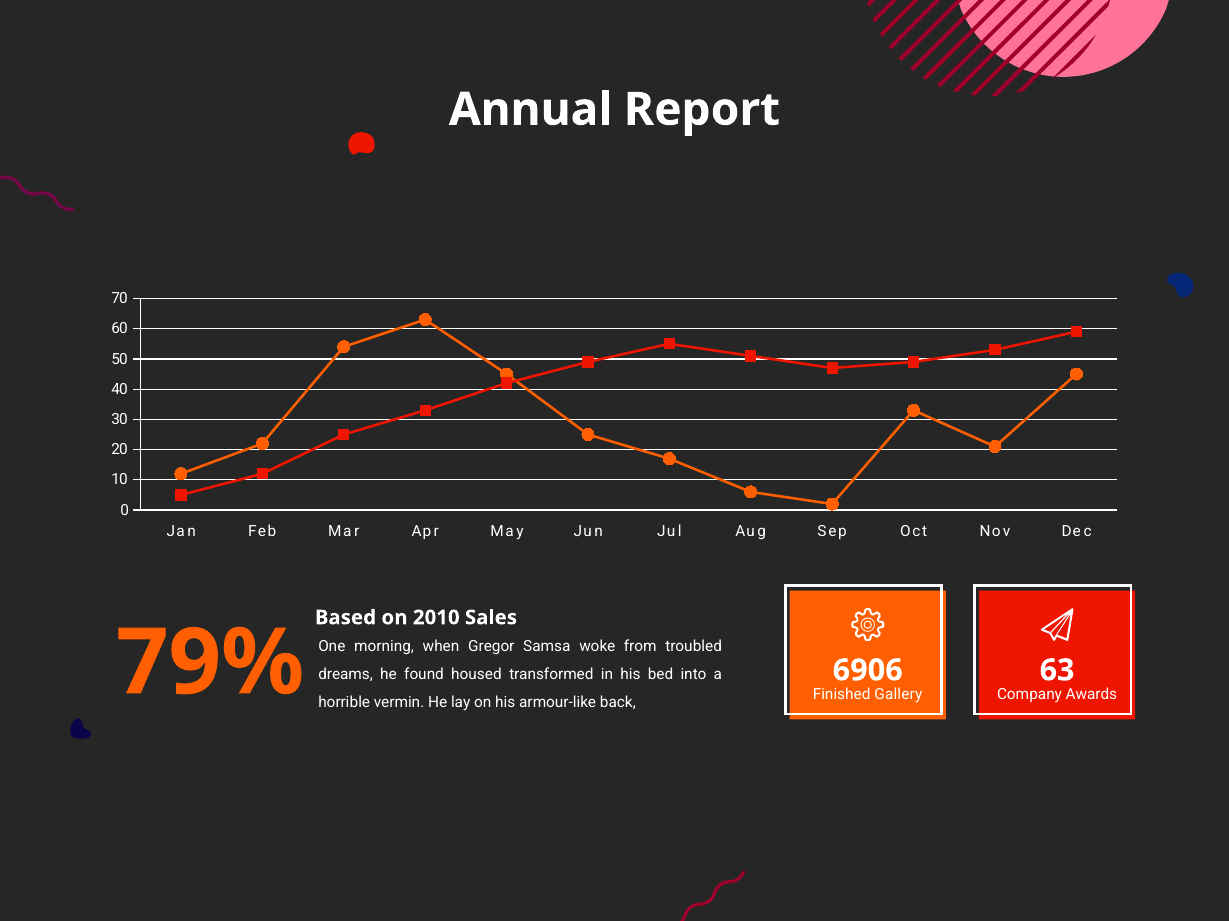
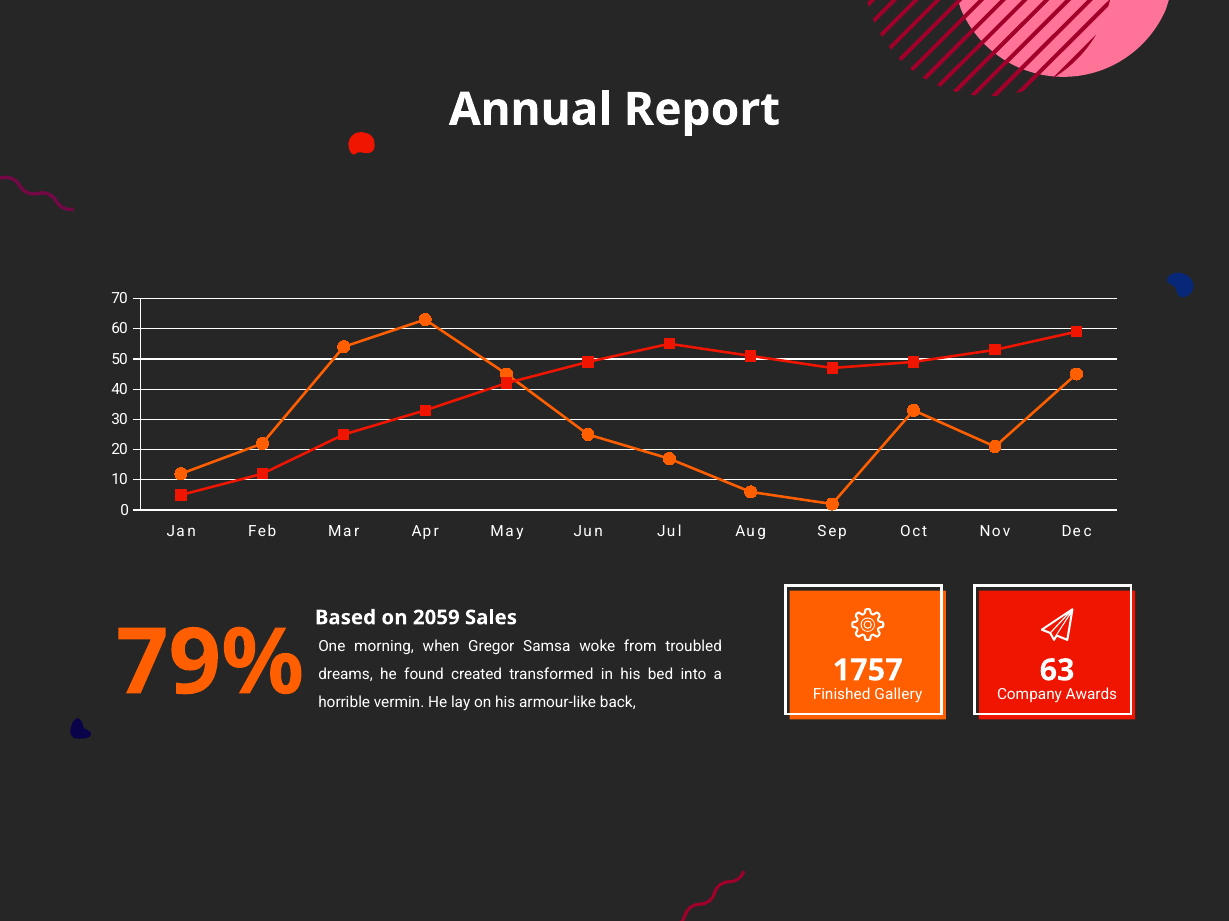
2010: 2010 -> 2059
6906: 6906 -> 1757
housed: housed -> created
